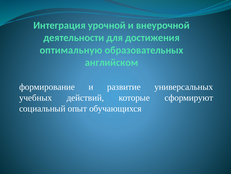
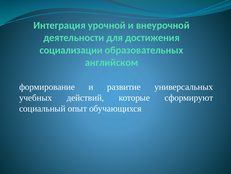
оптимальную: оптимальную -> социализации
